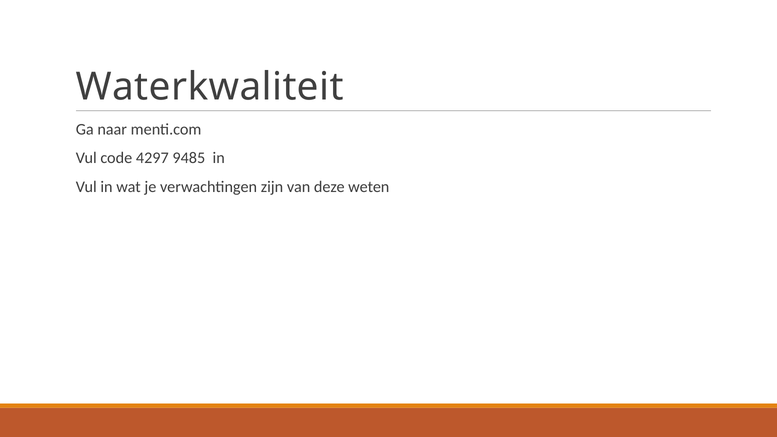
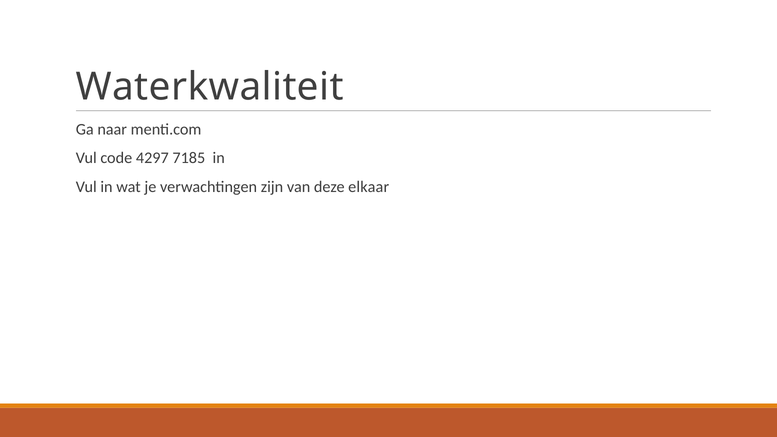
9485: 9485 -> 7185
weten: weten -> elkaar
